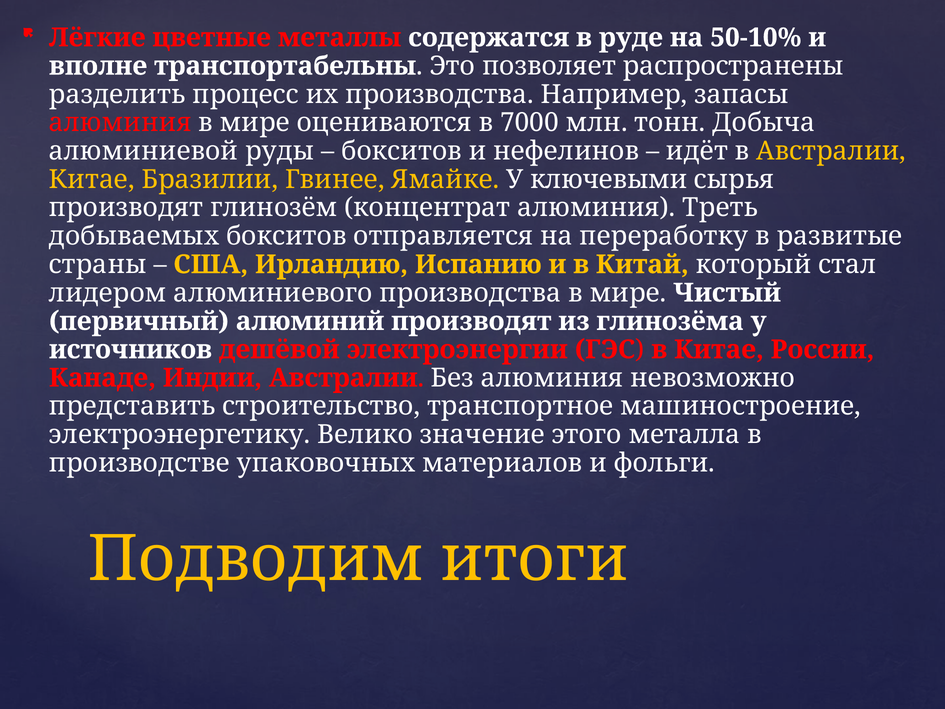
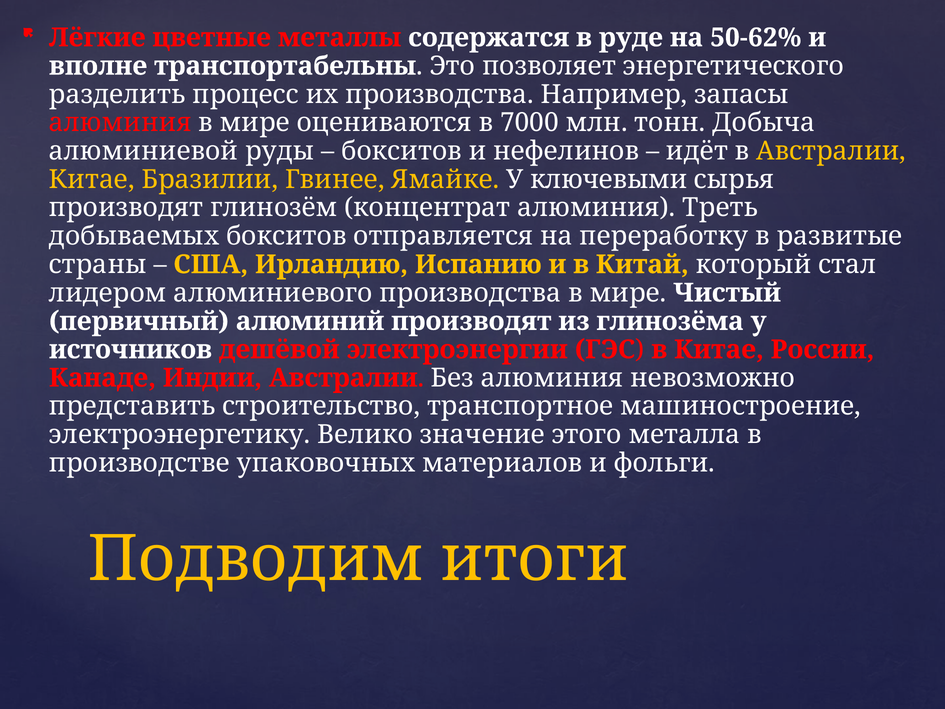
50-10%: 50-10% -> 50-62%
распространены: распространены -> энергетического
